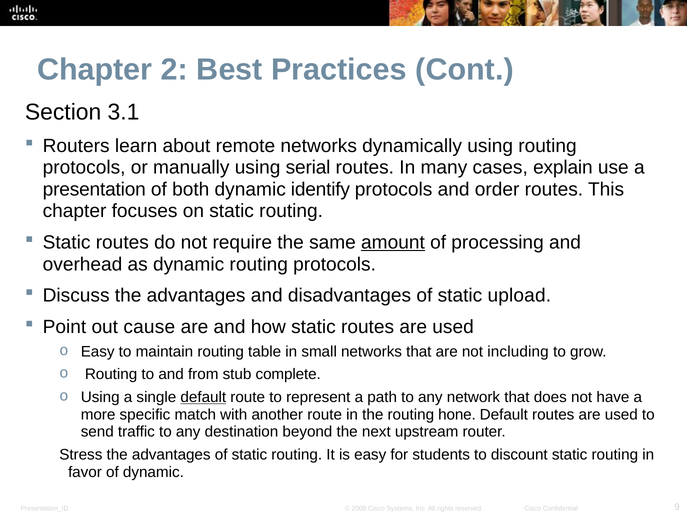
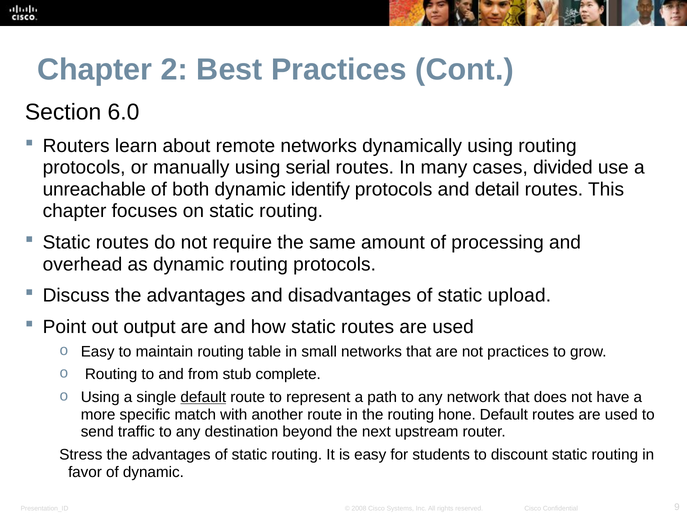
3.1: 3.1 -> 6.0
explain: explain -> divided
presentation: presentation -> unreachable
order: order -> detail
amount underline: present -> none
cause: cause -> output
not including: including -> practices
